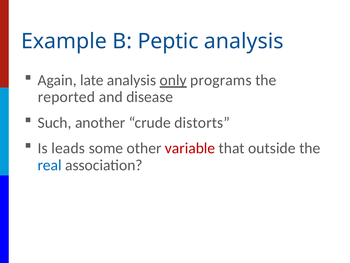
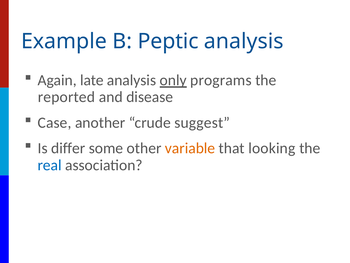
Such: Such -> Case
distorts: distorts -> suggest
leads: leads -> differ
variable colour: red -> orange
outside: outside -> looking
